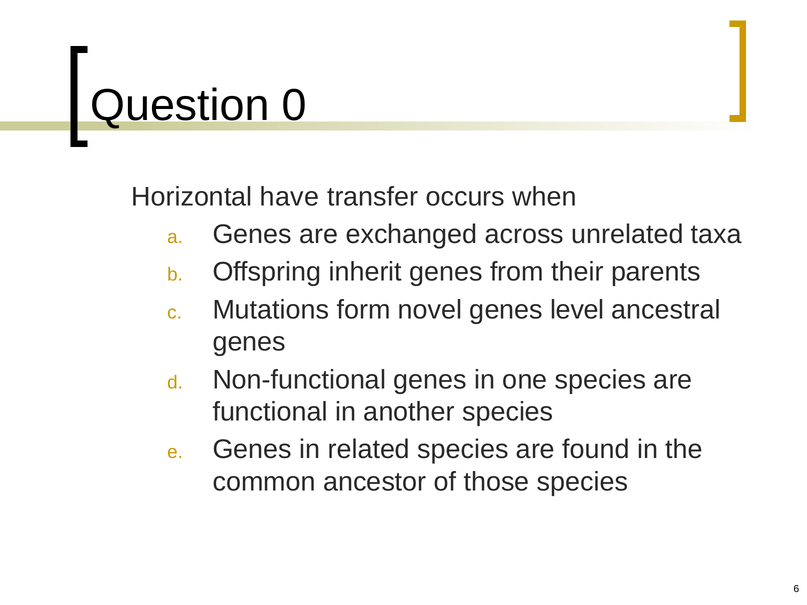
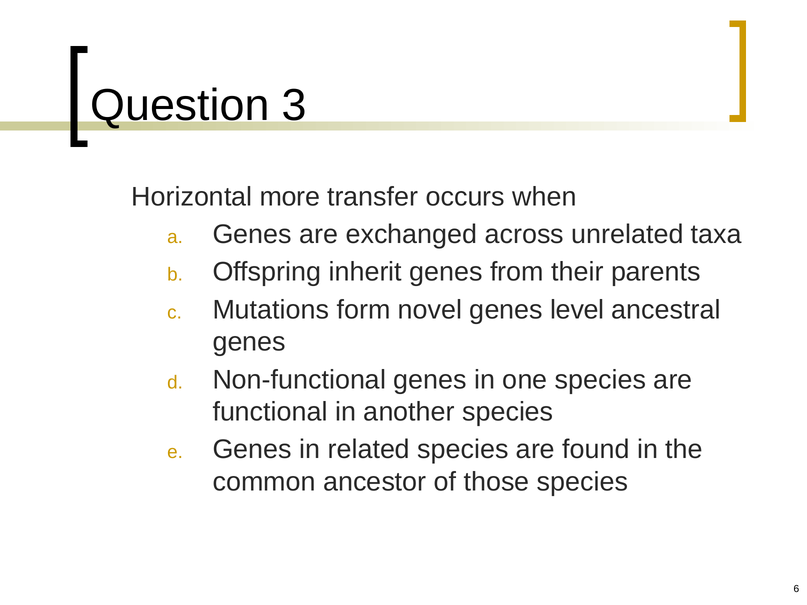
0: 0 -> 3
have: have -> more
